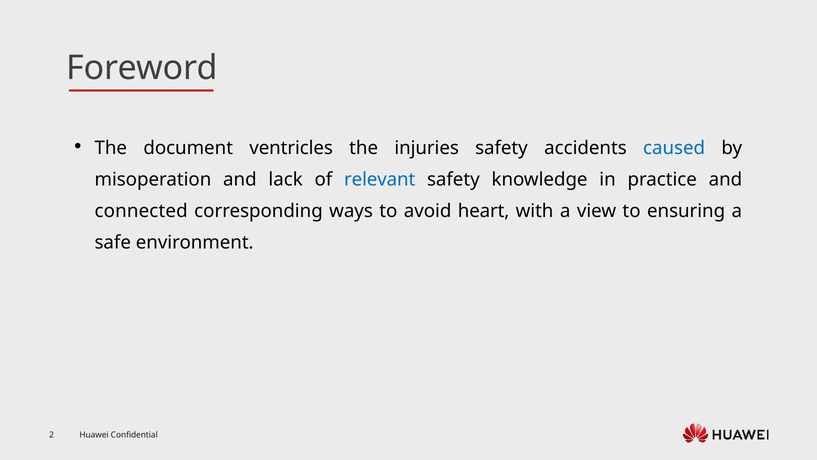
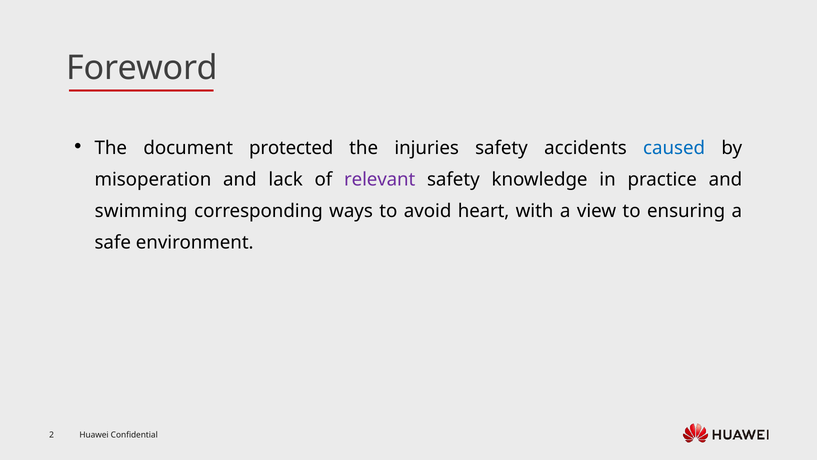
ventricles: ventricles -> protected
relevant colour: blue -> purple
connected: connected -> swimming
